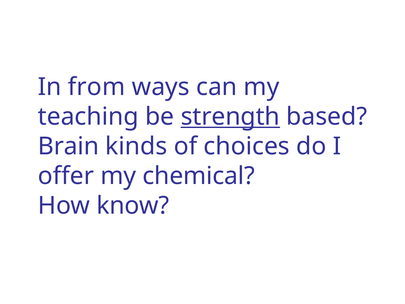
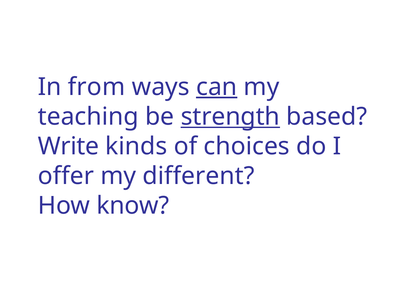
can underline: none -> present
Brain: Brain -> Write
chemical: chemical -> different
